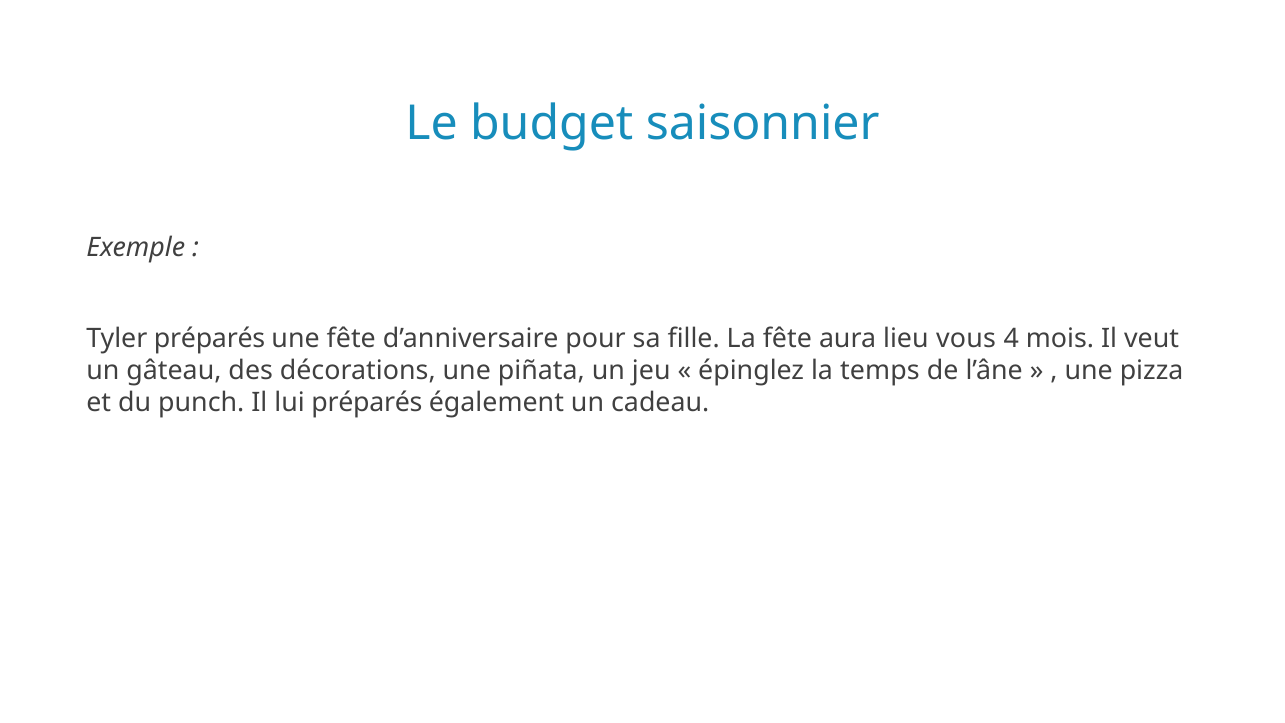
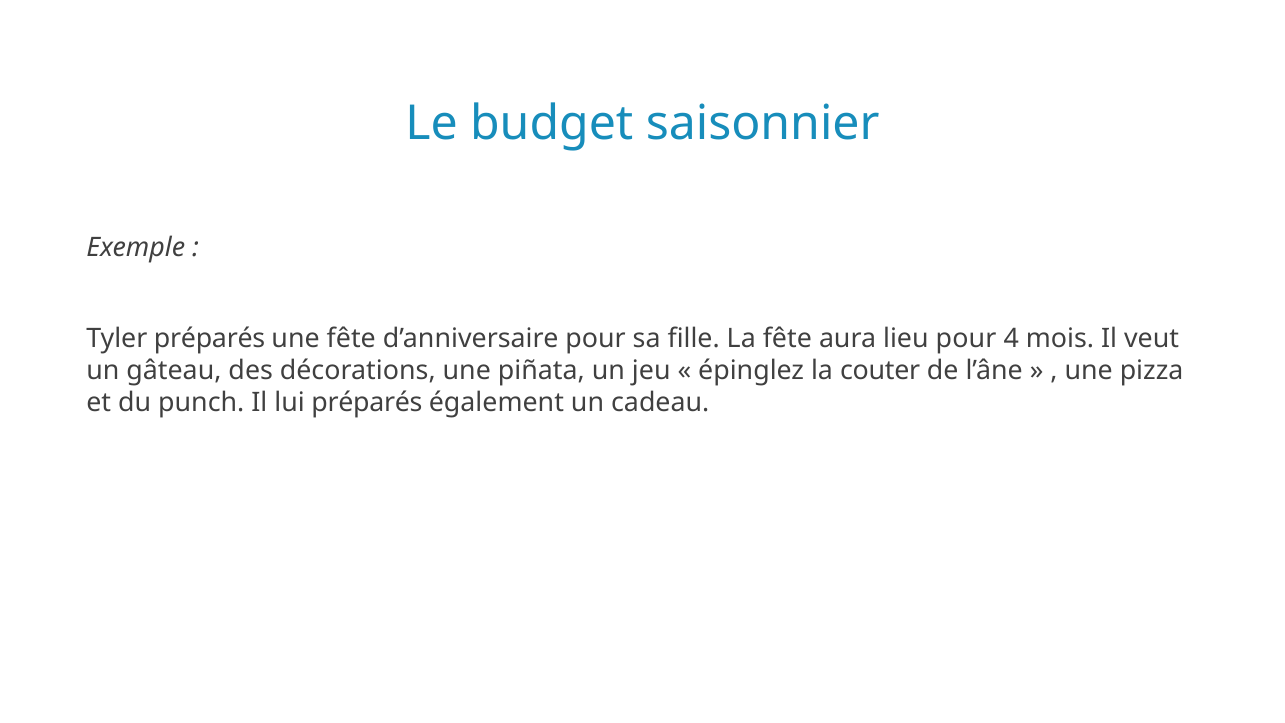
lieu vous: vous -> pour
temps: temps -> couter
